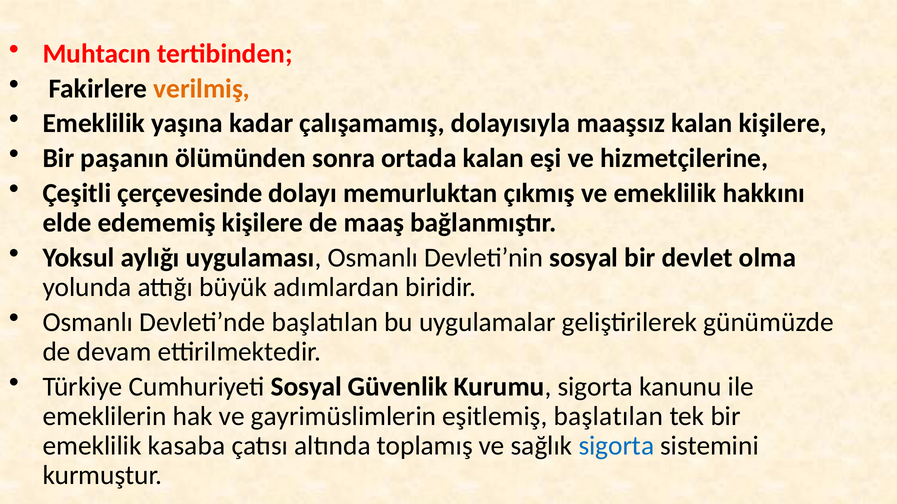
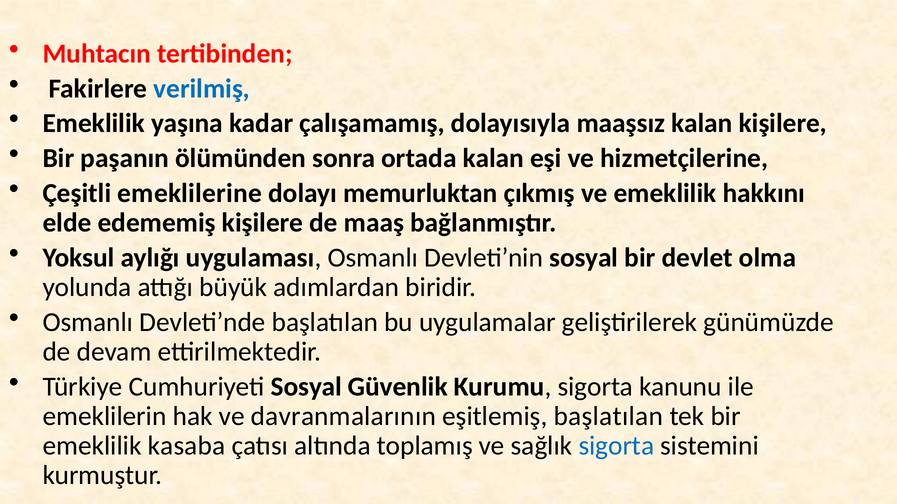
verilmiş colour: orange -> blue
çerçevesinde: çerçevesinde -> emeklilerine
gayrimüslimlerin: gayrimüslimlerin -> davranmalarının
